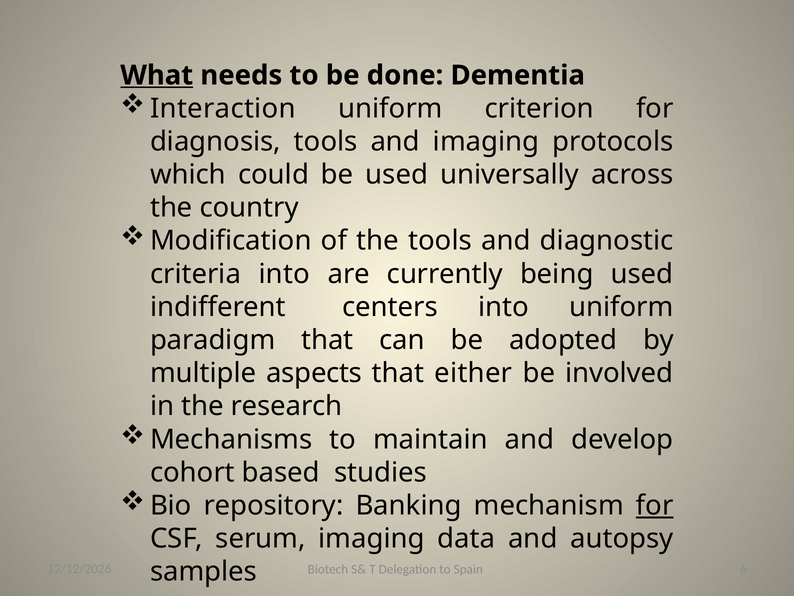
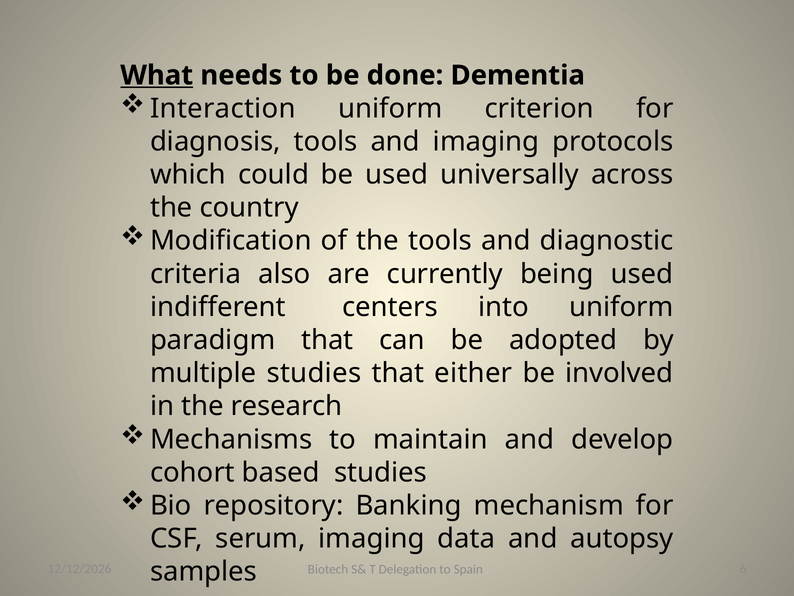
criteria into: into -> also
multiple aspects: aspects -> studies
for at (655, 505) underline: present -> none
